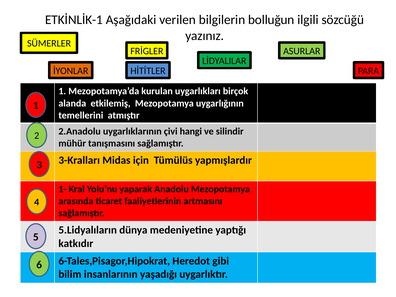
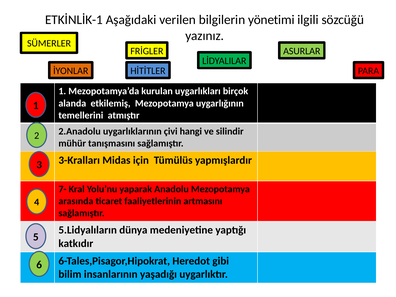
bolluğun: bolluğun -> yönetimi
1-: 1- -> 7-
